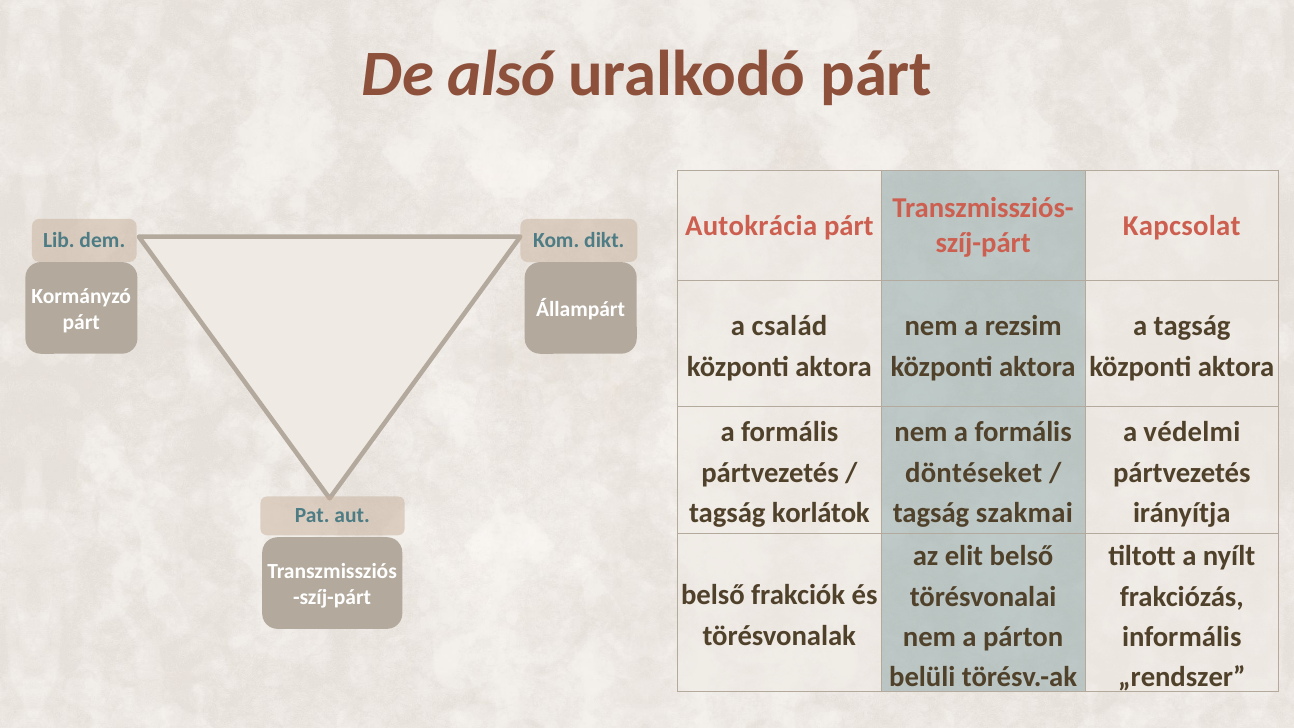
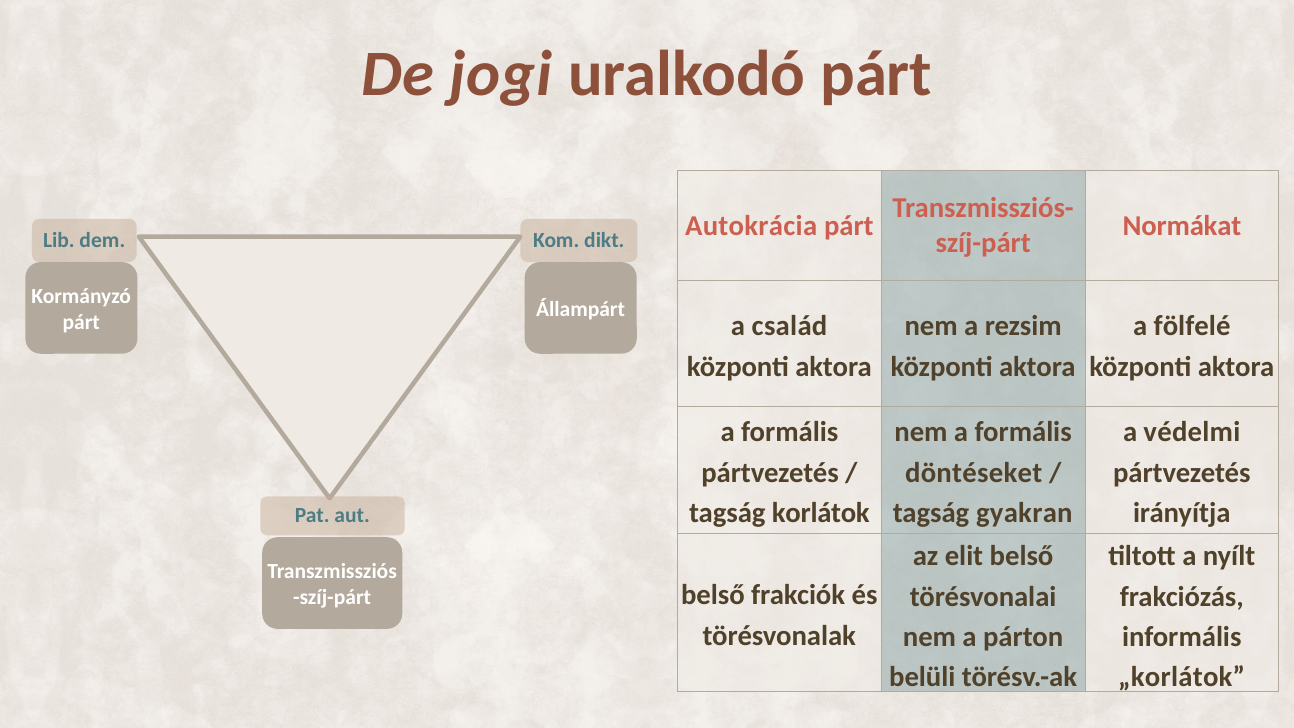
alsó: alsó -> jogi
Kapcsolat: Kapcsolat -> Normákat
a tagság: tagság -> fölfelé
szakmai: szakmai -> gyakran
„rendszer: „rendszer -> „korlátok
